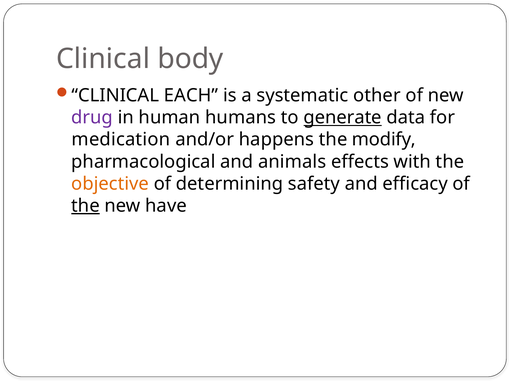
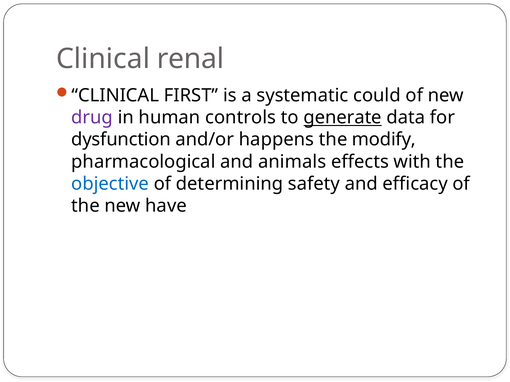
body: body -> renal
EACH: EACH -> FIRST
other: other -> could
humans: humans -> controls
medication: medication -> dysfunction
objective colour: orange -> blue
the at (86, 206) underline: present -> none
